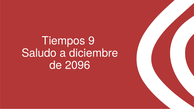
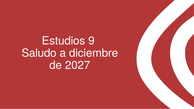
Tiempos: Tiempos -> Estudios
2096: 2096 -> 2027
